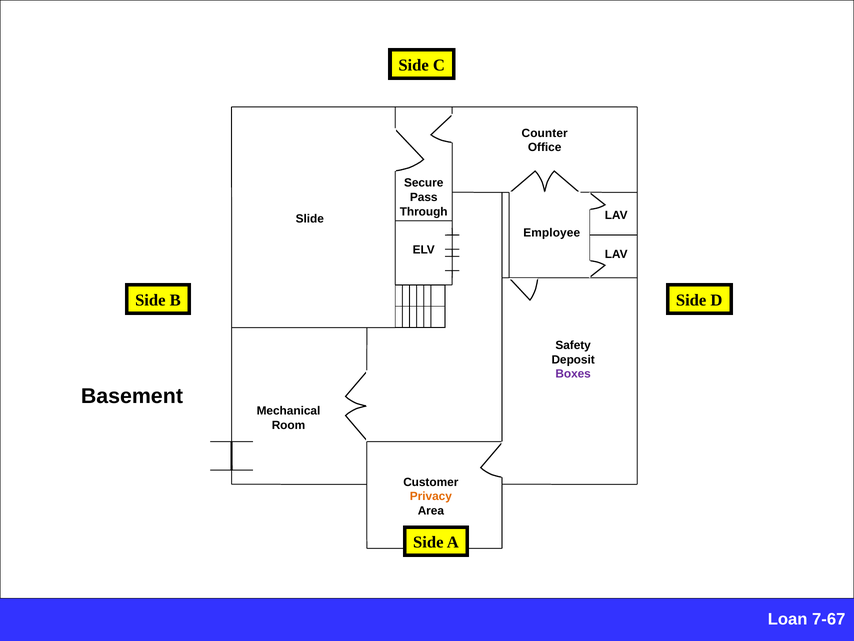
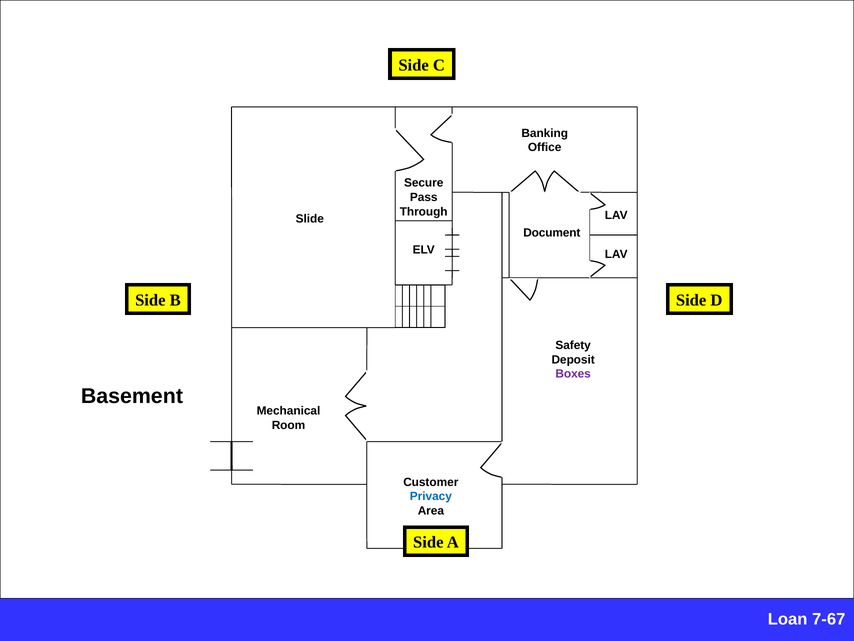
Counter: Counter -> Banking
Employee: Employee -> Document
Privacy colour: orange -> blue
